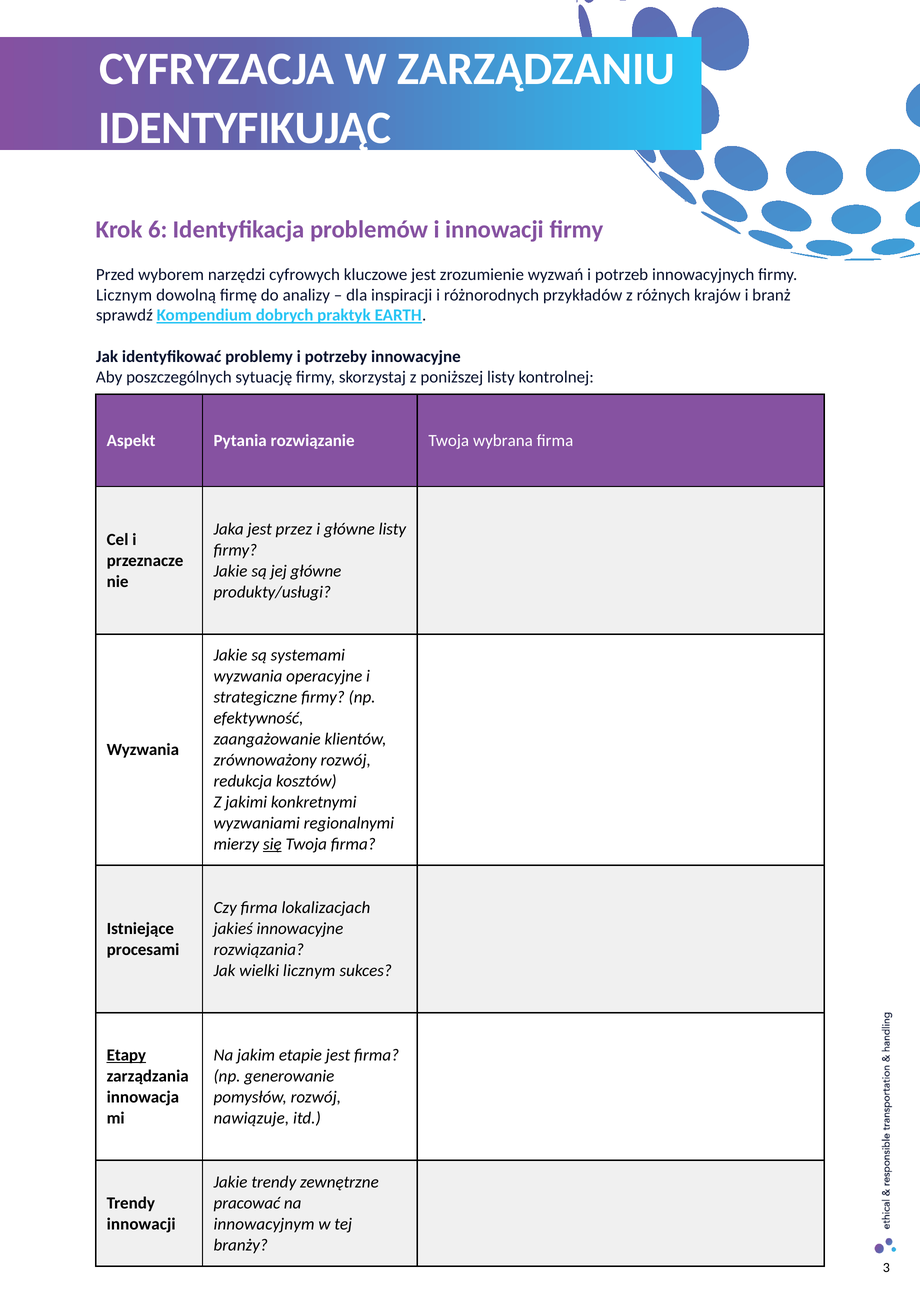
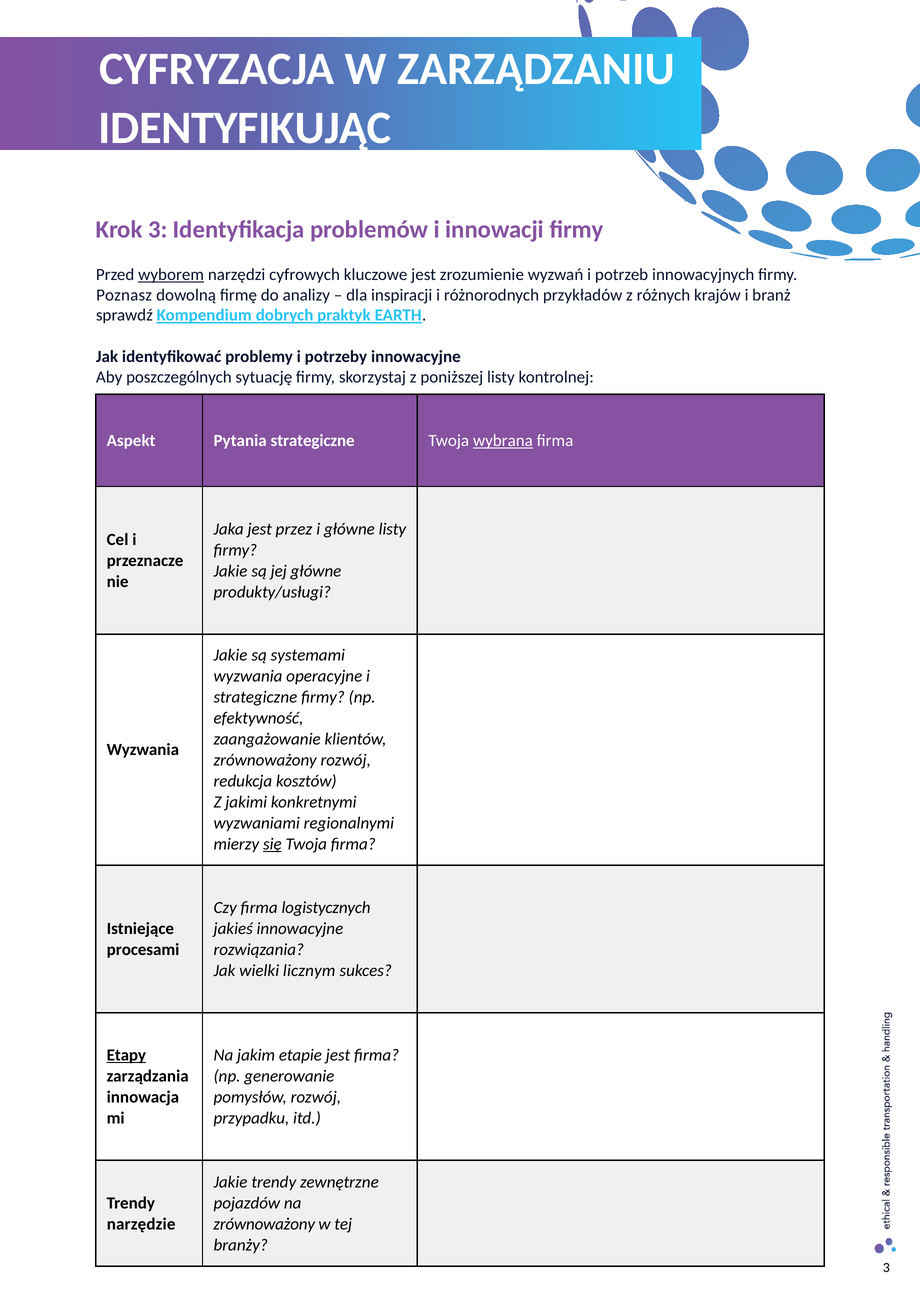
Krok 6: 6 -> 3
wyborem underline: none -> present
Licznym at (124, 295): Licznym -> Poznasz
Pytania rozwiązanie: rozwiązanie -> strategiczne
wybrana underline: none -> present
firma lokalizacjach: lokalizacjach -> logistycznych
nawiązuje: nawiązuje -> przypadku
pracować: pracować -> pojazdów
innowacji at (141, 1223): innowacji -> narzędzie
innowacyjnym at (264, 1223): innowacyjnym -> zrównoważony
